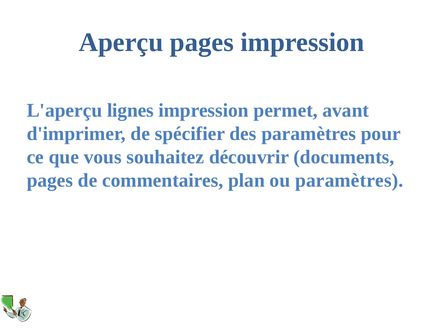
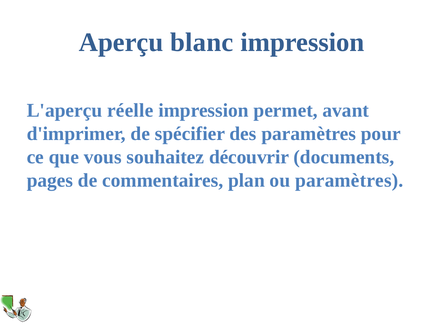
Aperçu pages: pages -> blanc
lignes: lignes -> réelle
